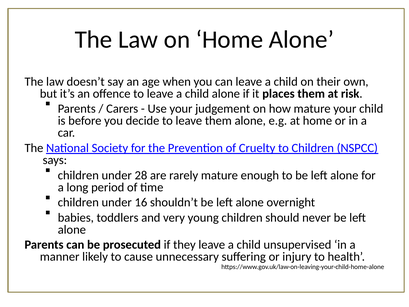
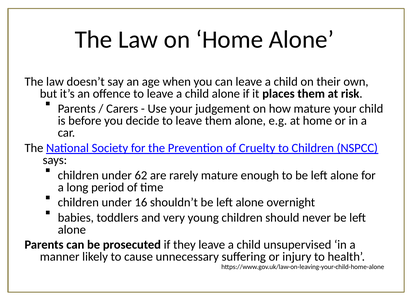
28: 28 -> 62
